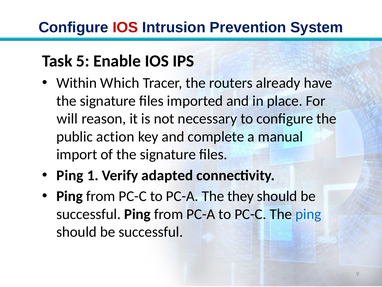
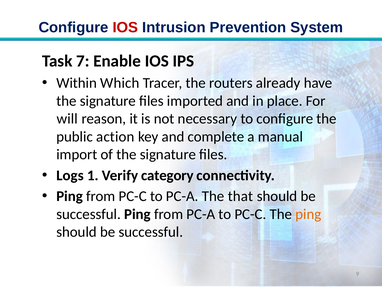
5: 5 -> 7
Ping at (70, 175): Ping -> Logs
adapted: adapted -> category
they: they -> that
ping at (308, 214) colour: blue -> orange
